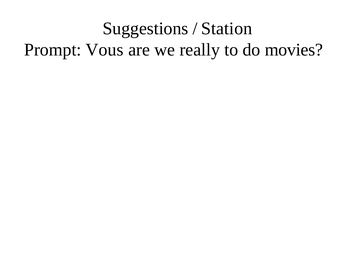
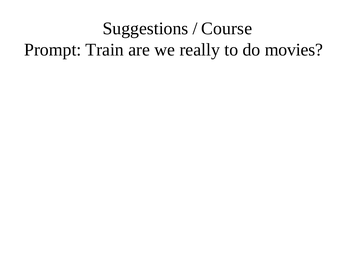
Station: Station -> Course
Vous: Vous -> Train
